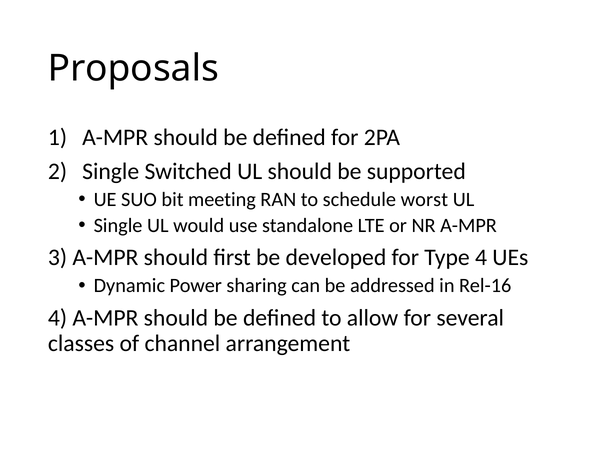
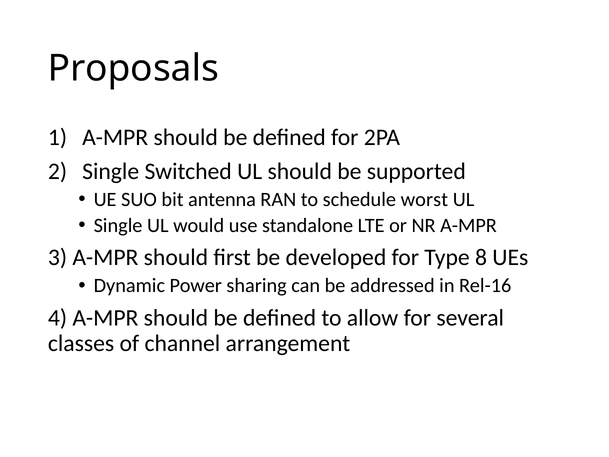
meeting: meeting -> antenna
Type 4: 4 -> 8
